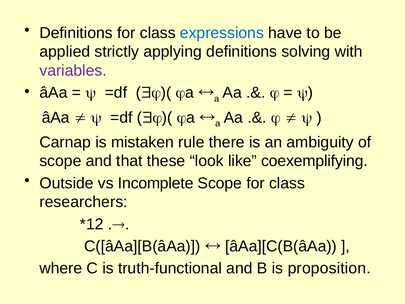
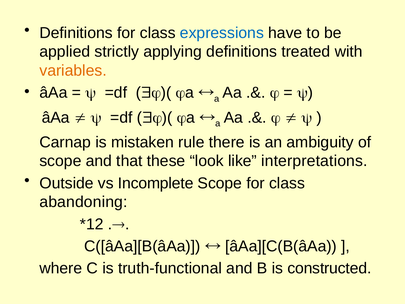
solving: solving -> treated
variables colour: purple -> orange
coexemplifying: coexemplifying -> interpretations
researchers: researchers -> abandoning
proposition: proposition -> constructed
